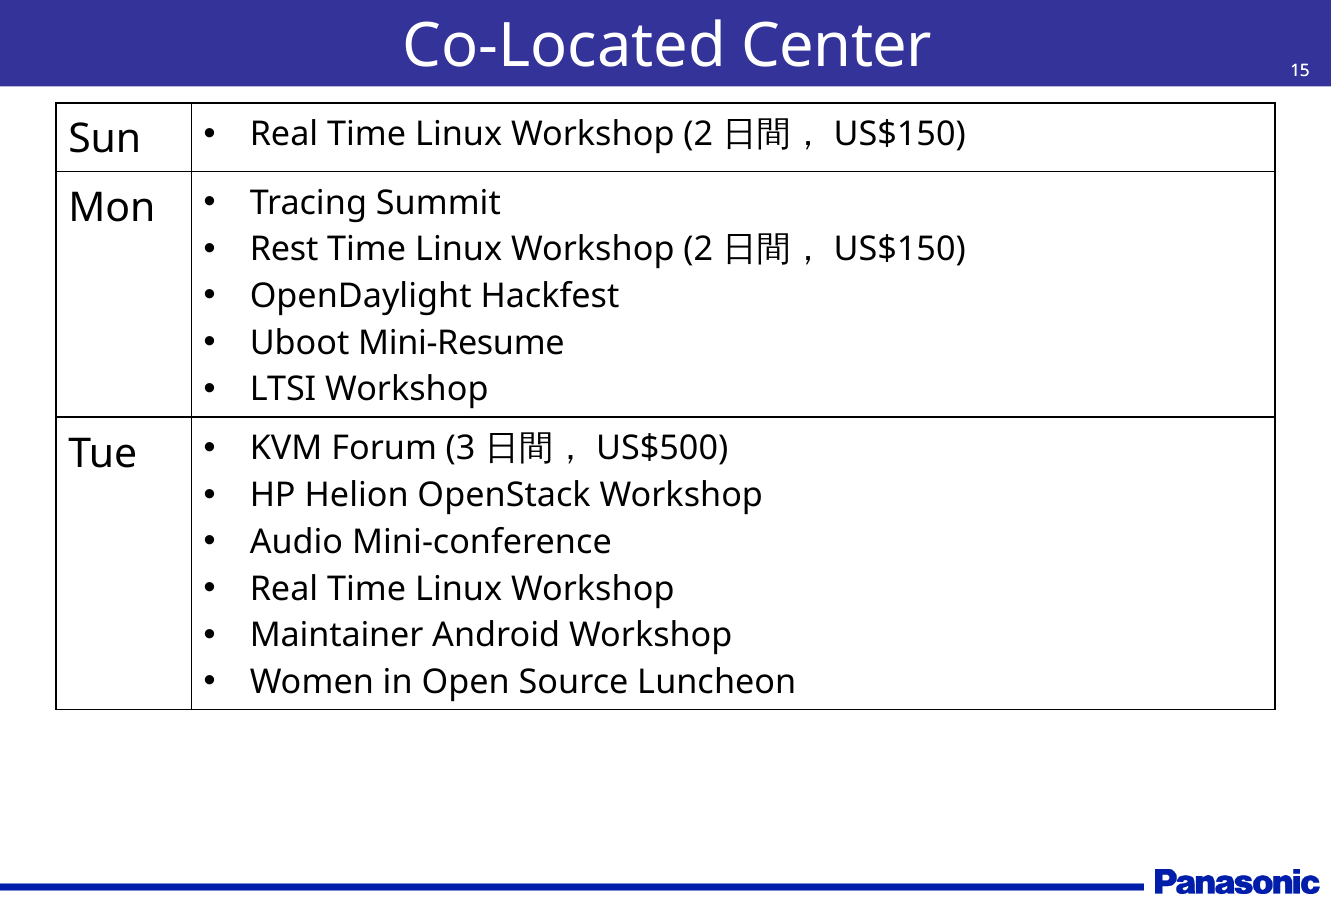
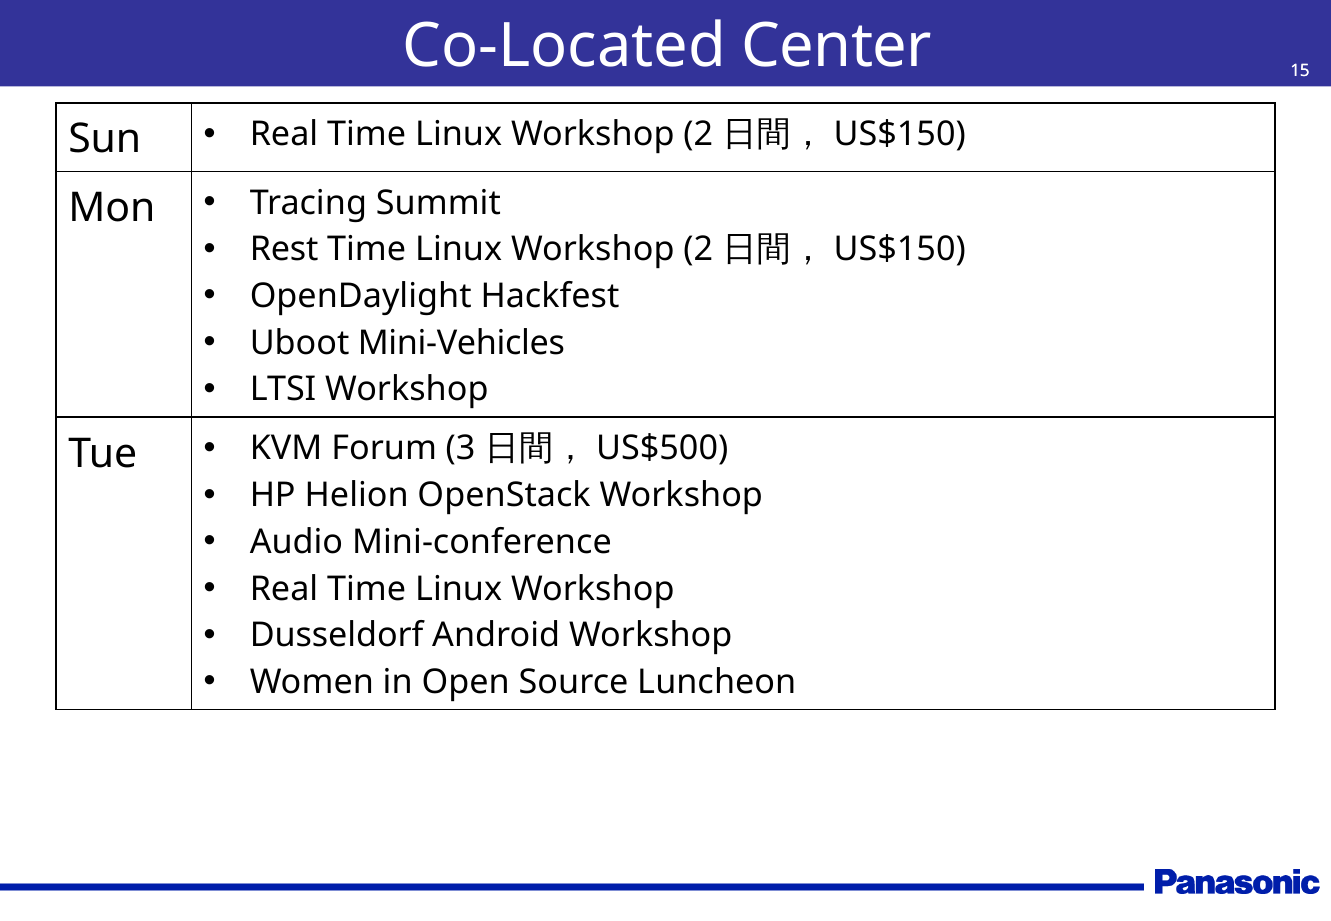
Mini-Resume: Mini-Resume -> Mini-Vehicles
Maintainer: Maintainer -> Dusseldorf
